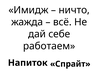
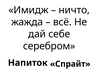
работаем: работаем -> серебром
